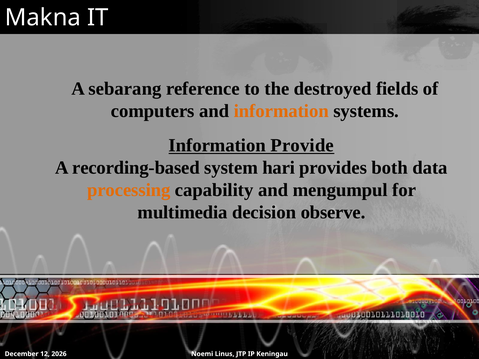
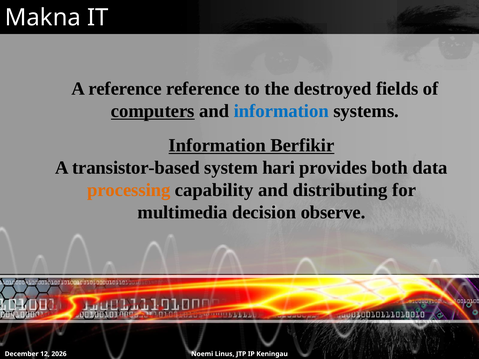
A sebarang: sebarang -> reference
computers underline: none -> present
information at (281, 111) colour: orange -> blue
Provide: Provide -> Berfikir
recording-based: recording-based -> transistor-based
mengumpul: mengumpul -> distributing
